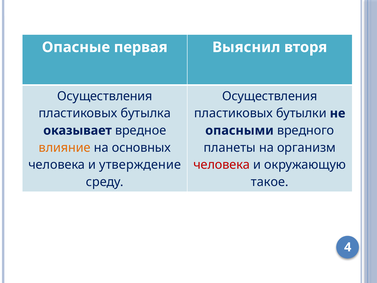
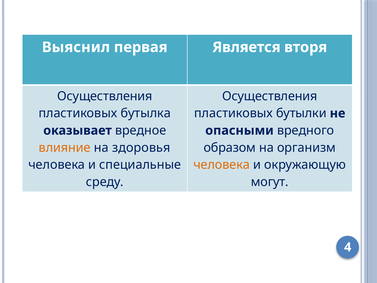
Опасные: Опасные -> Выяснил
Выяснил: Выяснил -> Является
основных: основных -> здоровья
планеты: планеты -> образом
утверждение: утверждение -> специальные
человека at (222, 165) colour: red -> orange
такое: такое -> могут
